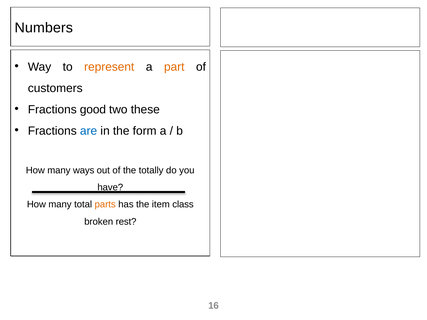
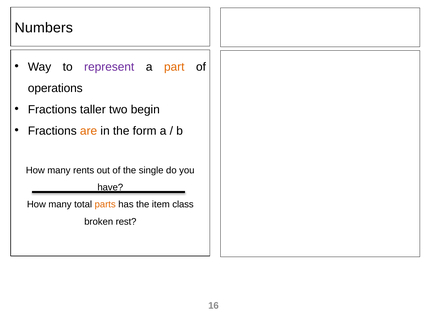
represent colour: orange -> purple
customers: customers -> operations
good: good -> taller
these: these -> begin
are colour: blue -> orange
ways: ways -> rents
totally: totally -> single
